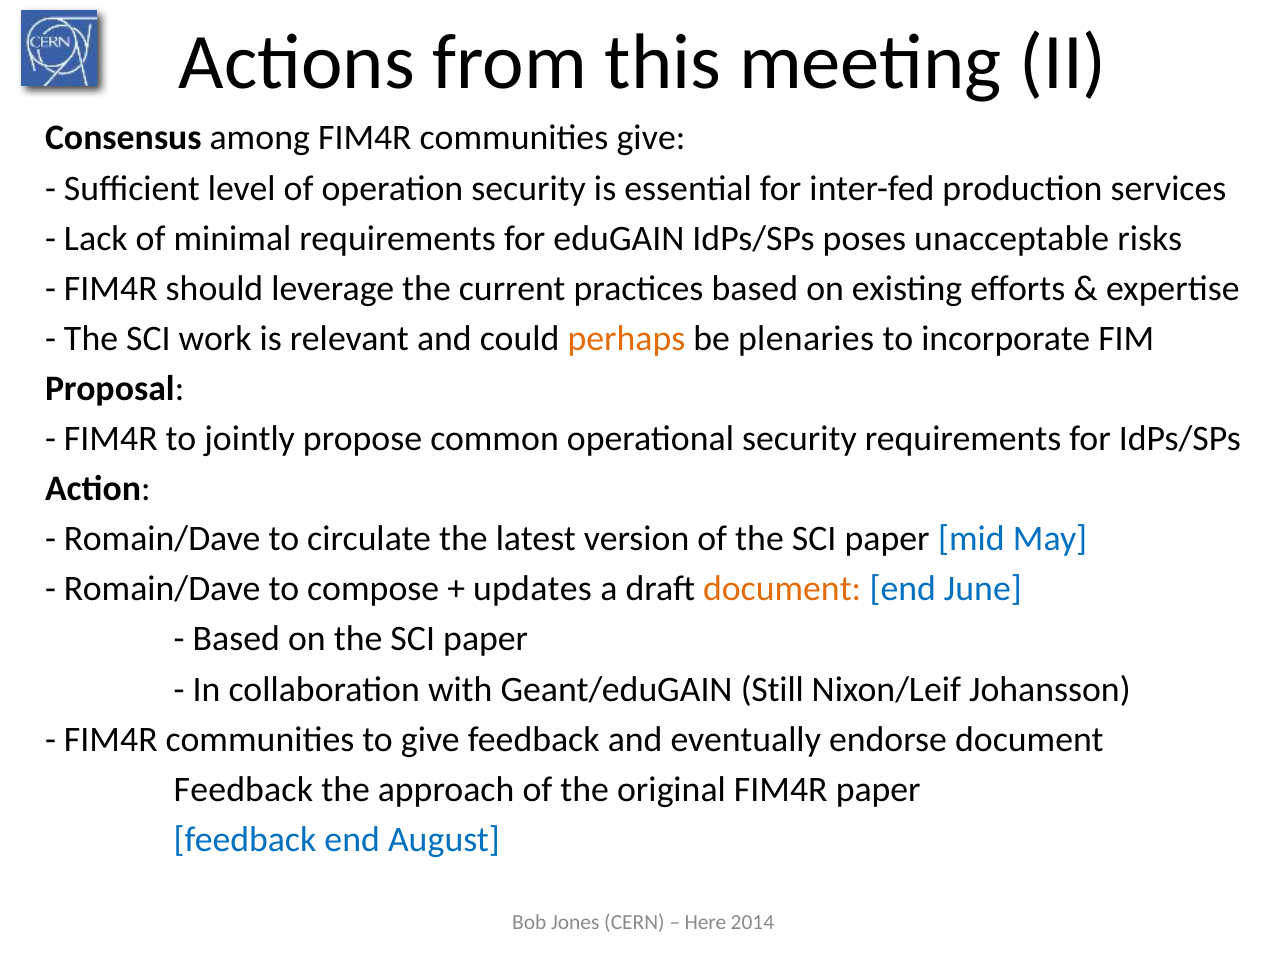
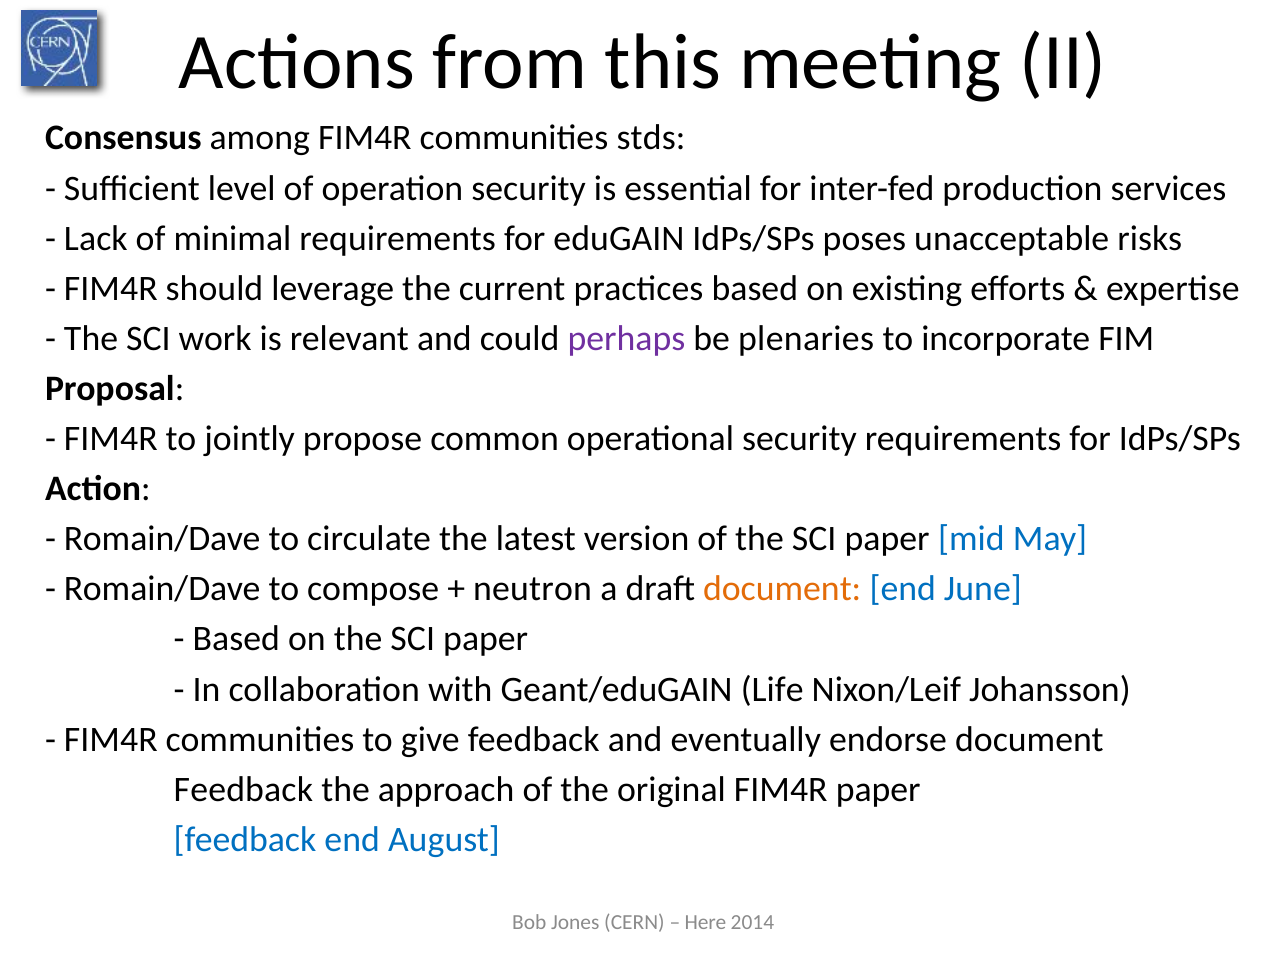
communities give: give -> stds
perhaps colour: orange -> purple
updates: updates -> neutron
Still: Still -> Life
